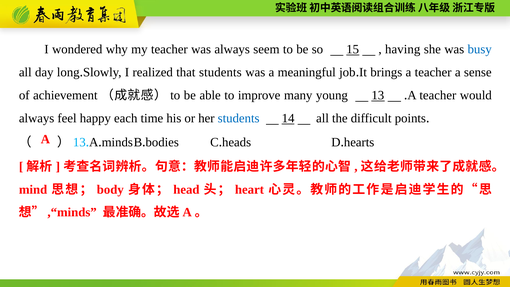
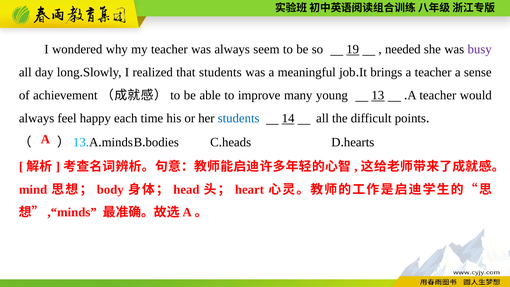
15: 15 -> 19
having: having -> needed
busy colour: blue -> purple
